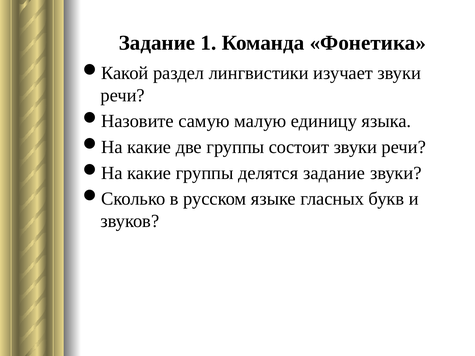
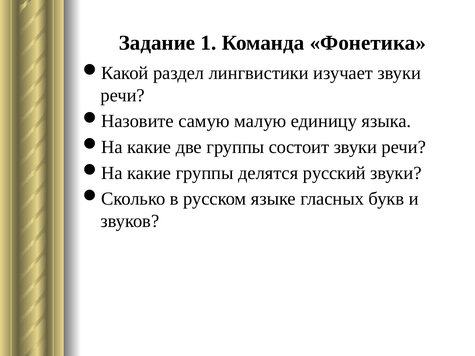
делятся задание: задание -> русский
